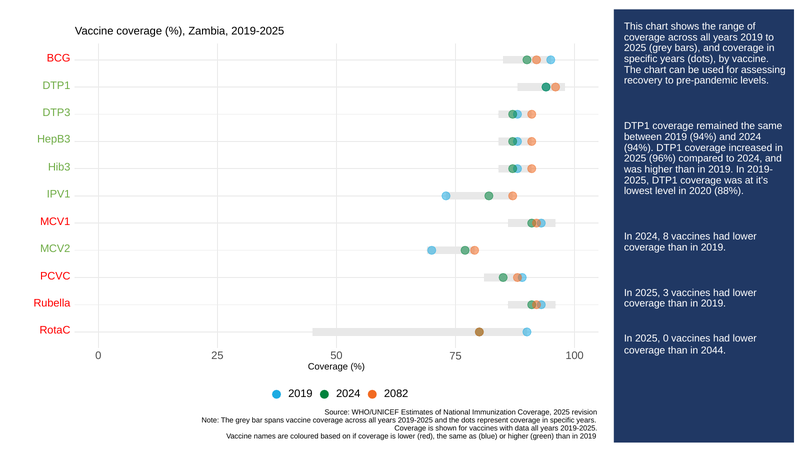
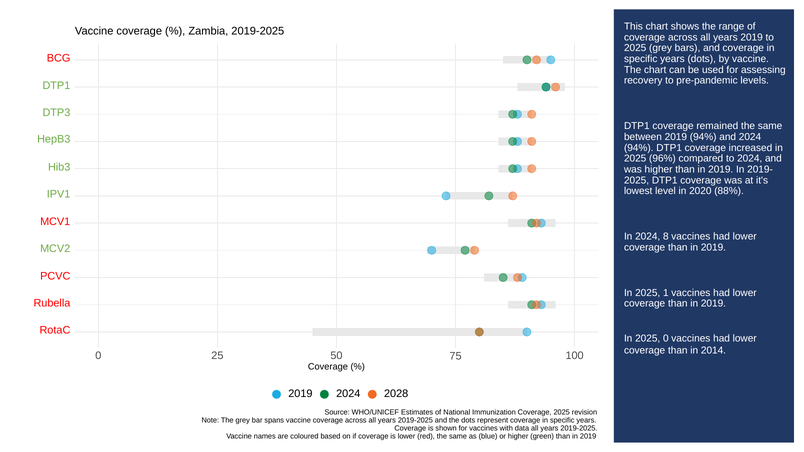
3: 3 -> 1
2044: 2044 -> 2014
2082: 2082 -> 2028
